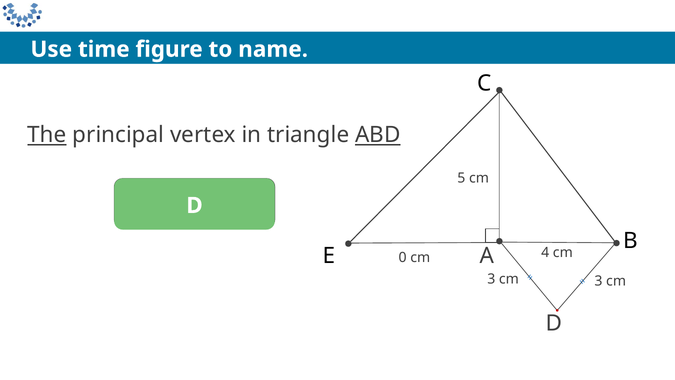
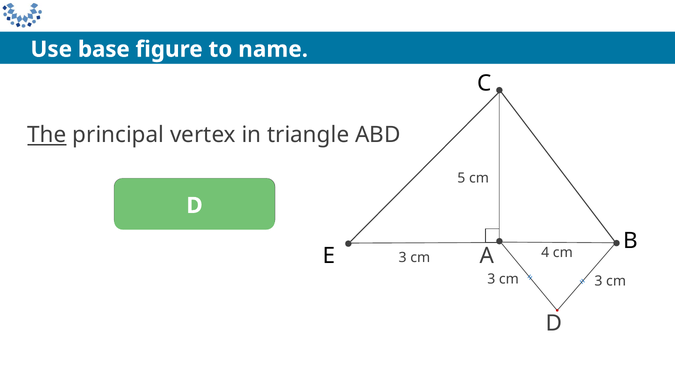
time: time -> base
ABD underline: present -> none
E 0: 0 -> 3
